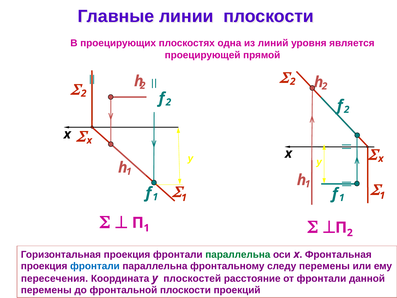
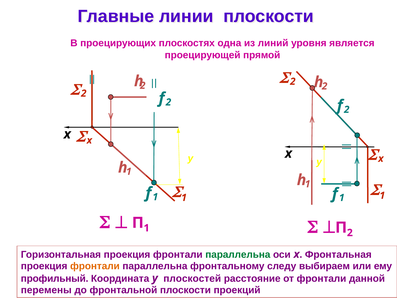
фронтали at (95, 266) colour: blue -> orange
следу перемены: перемены -> выбираем
пересечения: пересечения -> профильный
